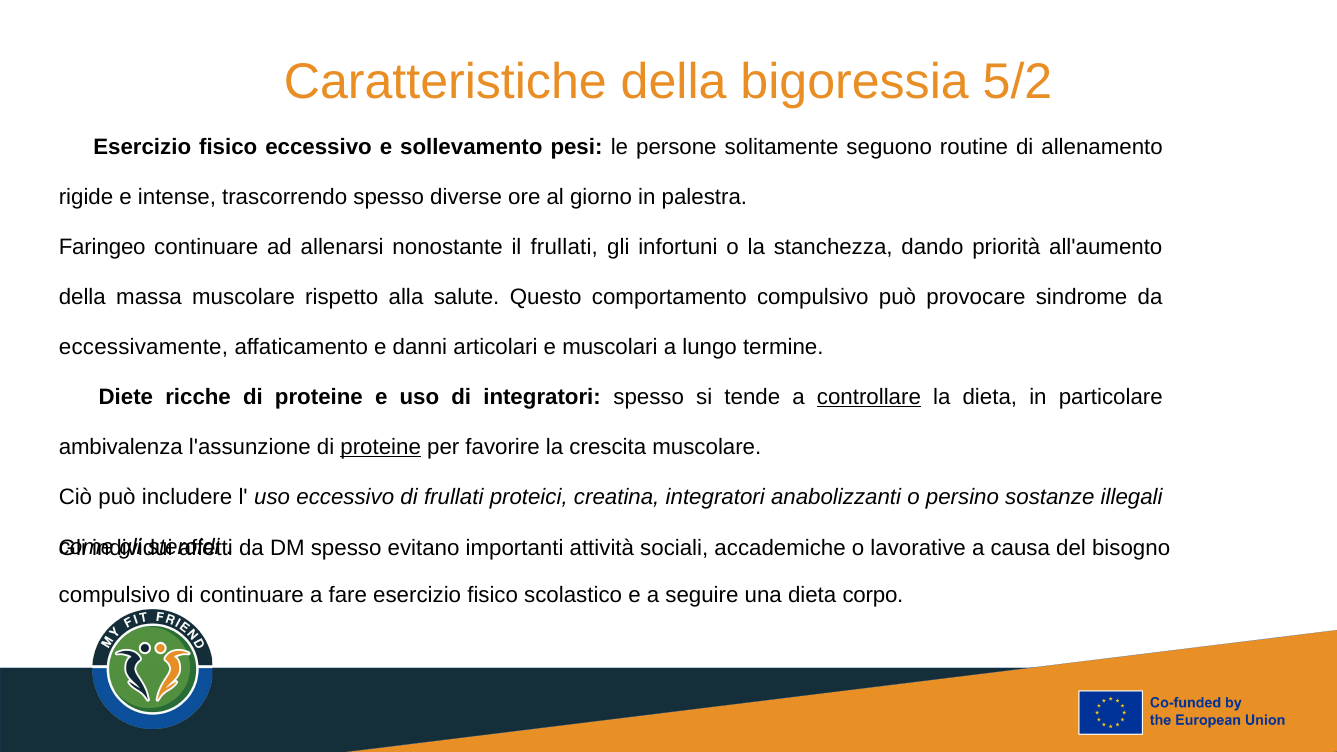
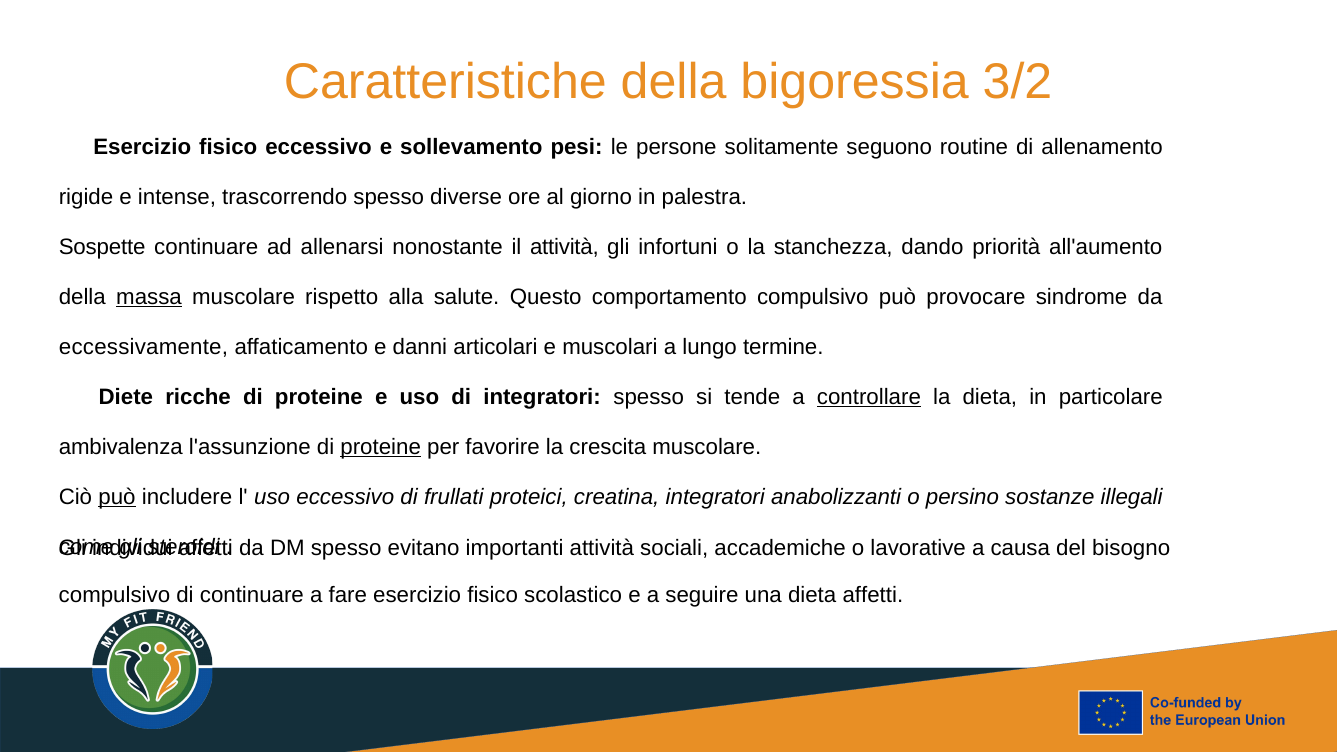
5/2: 5/2 -> 3/2
Faringeo: Faringeo -> Sospette
il frullati: frullati -> attività
massa underline: none -> present
può at (117, 497) underline: none -> present
dieta corpo: corpo -> affetti
